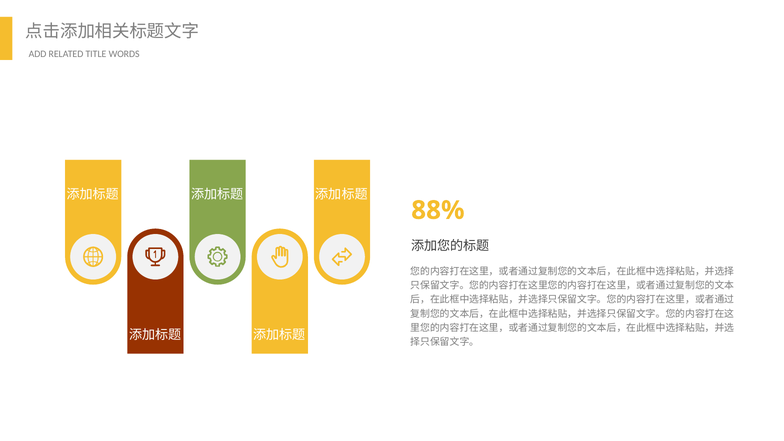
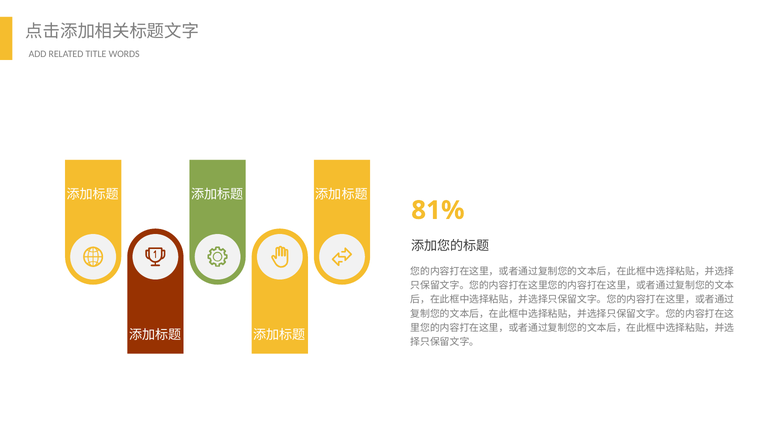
88%: 88% -> 81%
